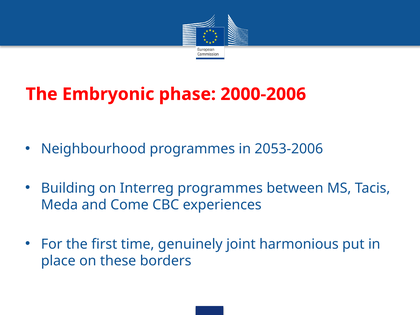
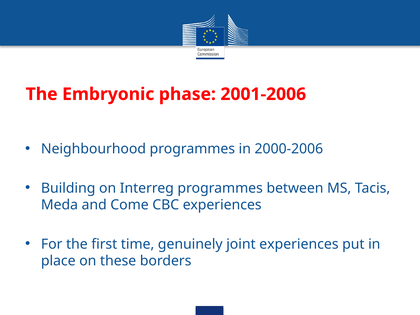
2000-2006: 2000-2006 -> 2001-2006
2053-2006: 2053-2006 -> 2000-2006
joint harmonious: harmonious -> experiences
